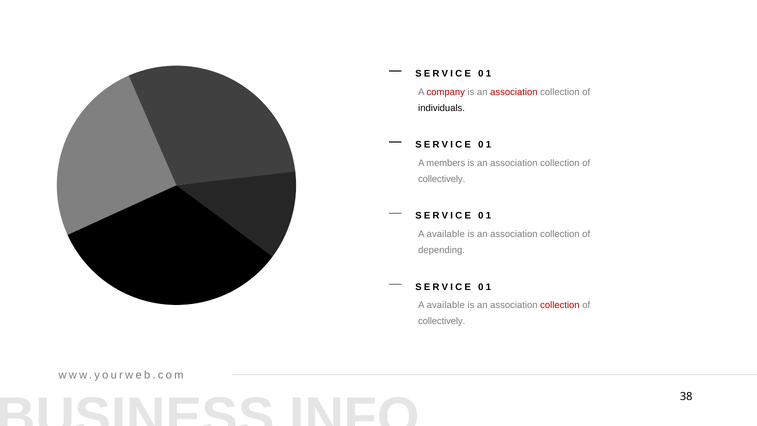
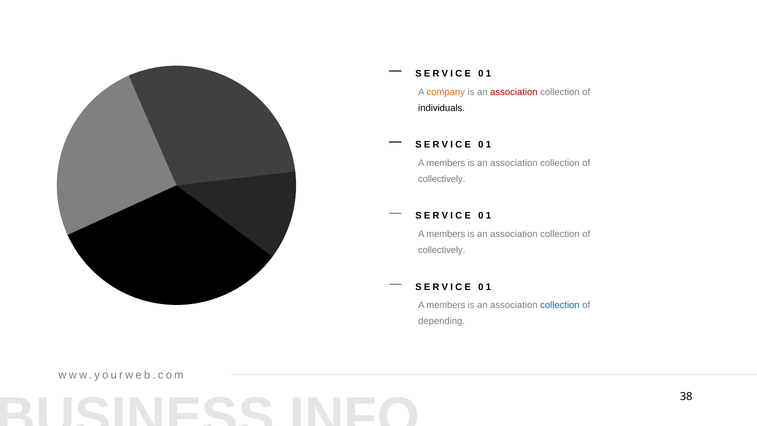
company colour: red -> orange
available at (446, 234): available -> members
depending at (442, 250): depending -> collectively
available at (446, 305): available -> members
collection at (560, 305) colour: red -> blue
collectively at (442, 321): collectively -> depending
